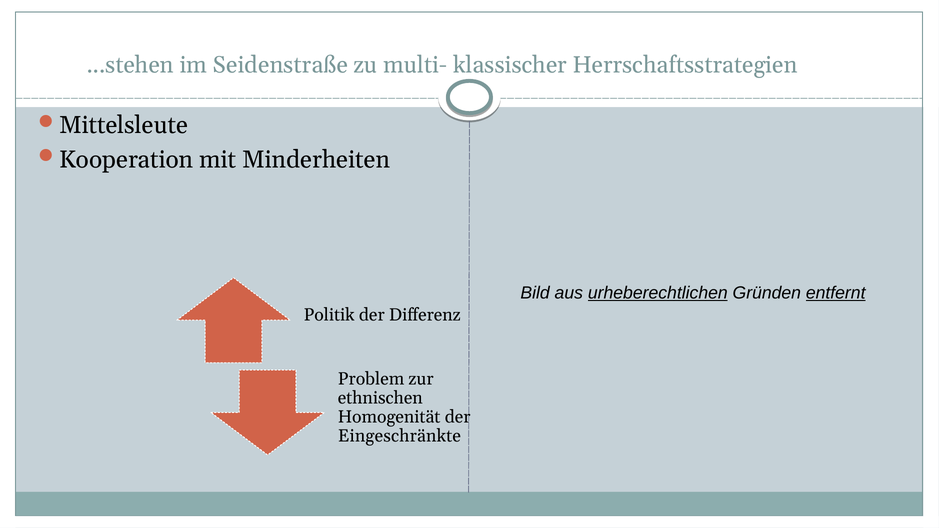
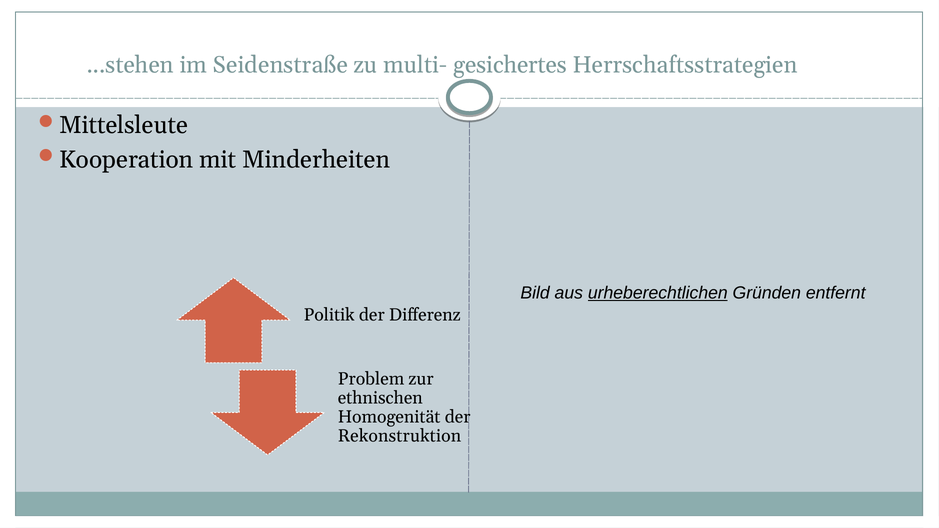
klassischer: klassischer -> gesichertes
entfernt underline: present -> none
Eingeschränkte: Eingeschränkte -> Rekonstruktion
